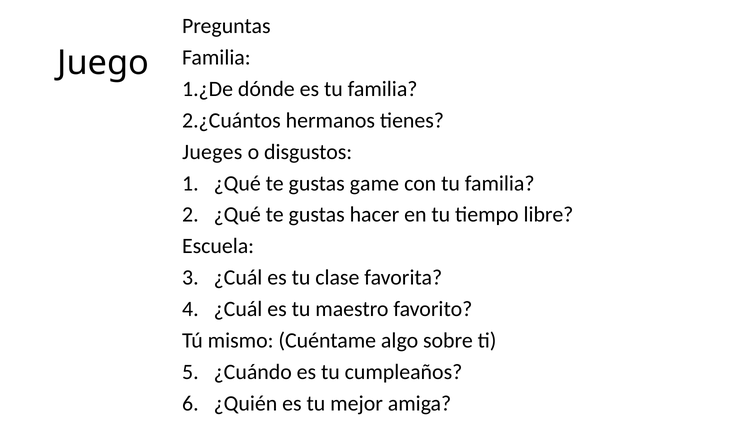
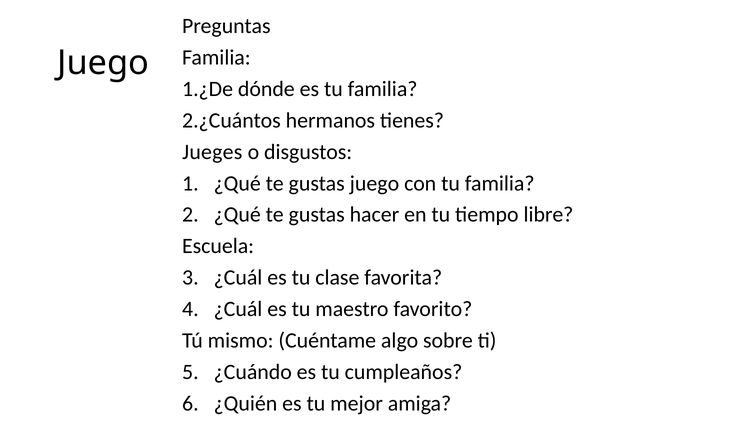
gustas game: game -> juego
